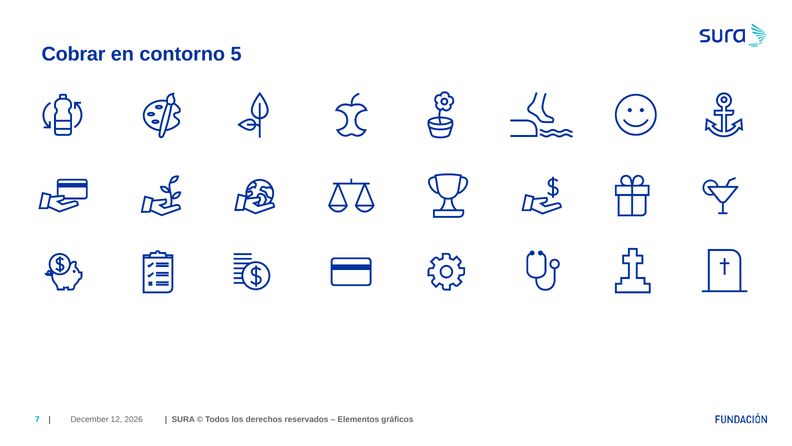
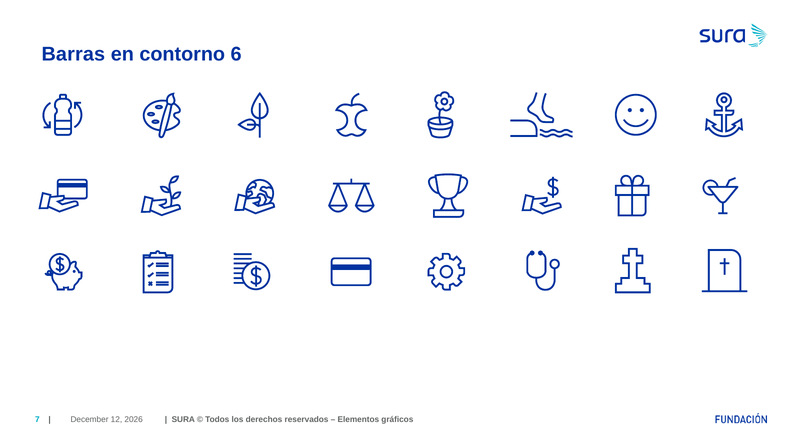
Cobrar: Cobrar -> Barras
5: 5 -> 6
